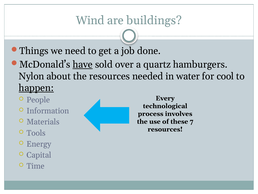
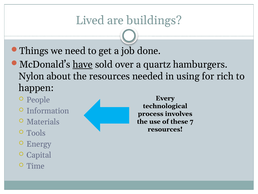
Wind: Wind -> Lived
water: water -> using
cool: cool -> rich
happen underline: present -> none
